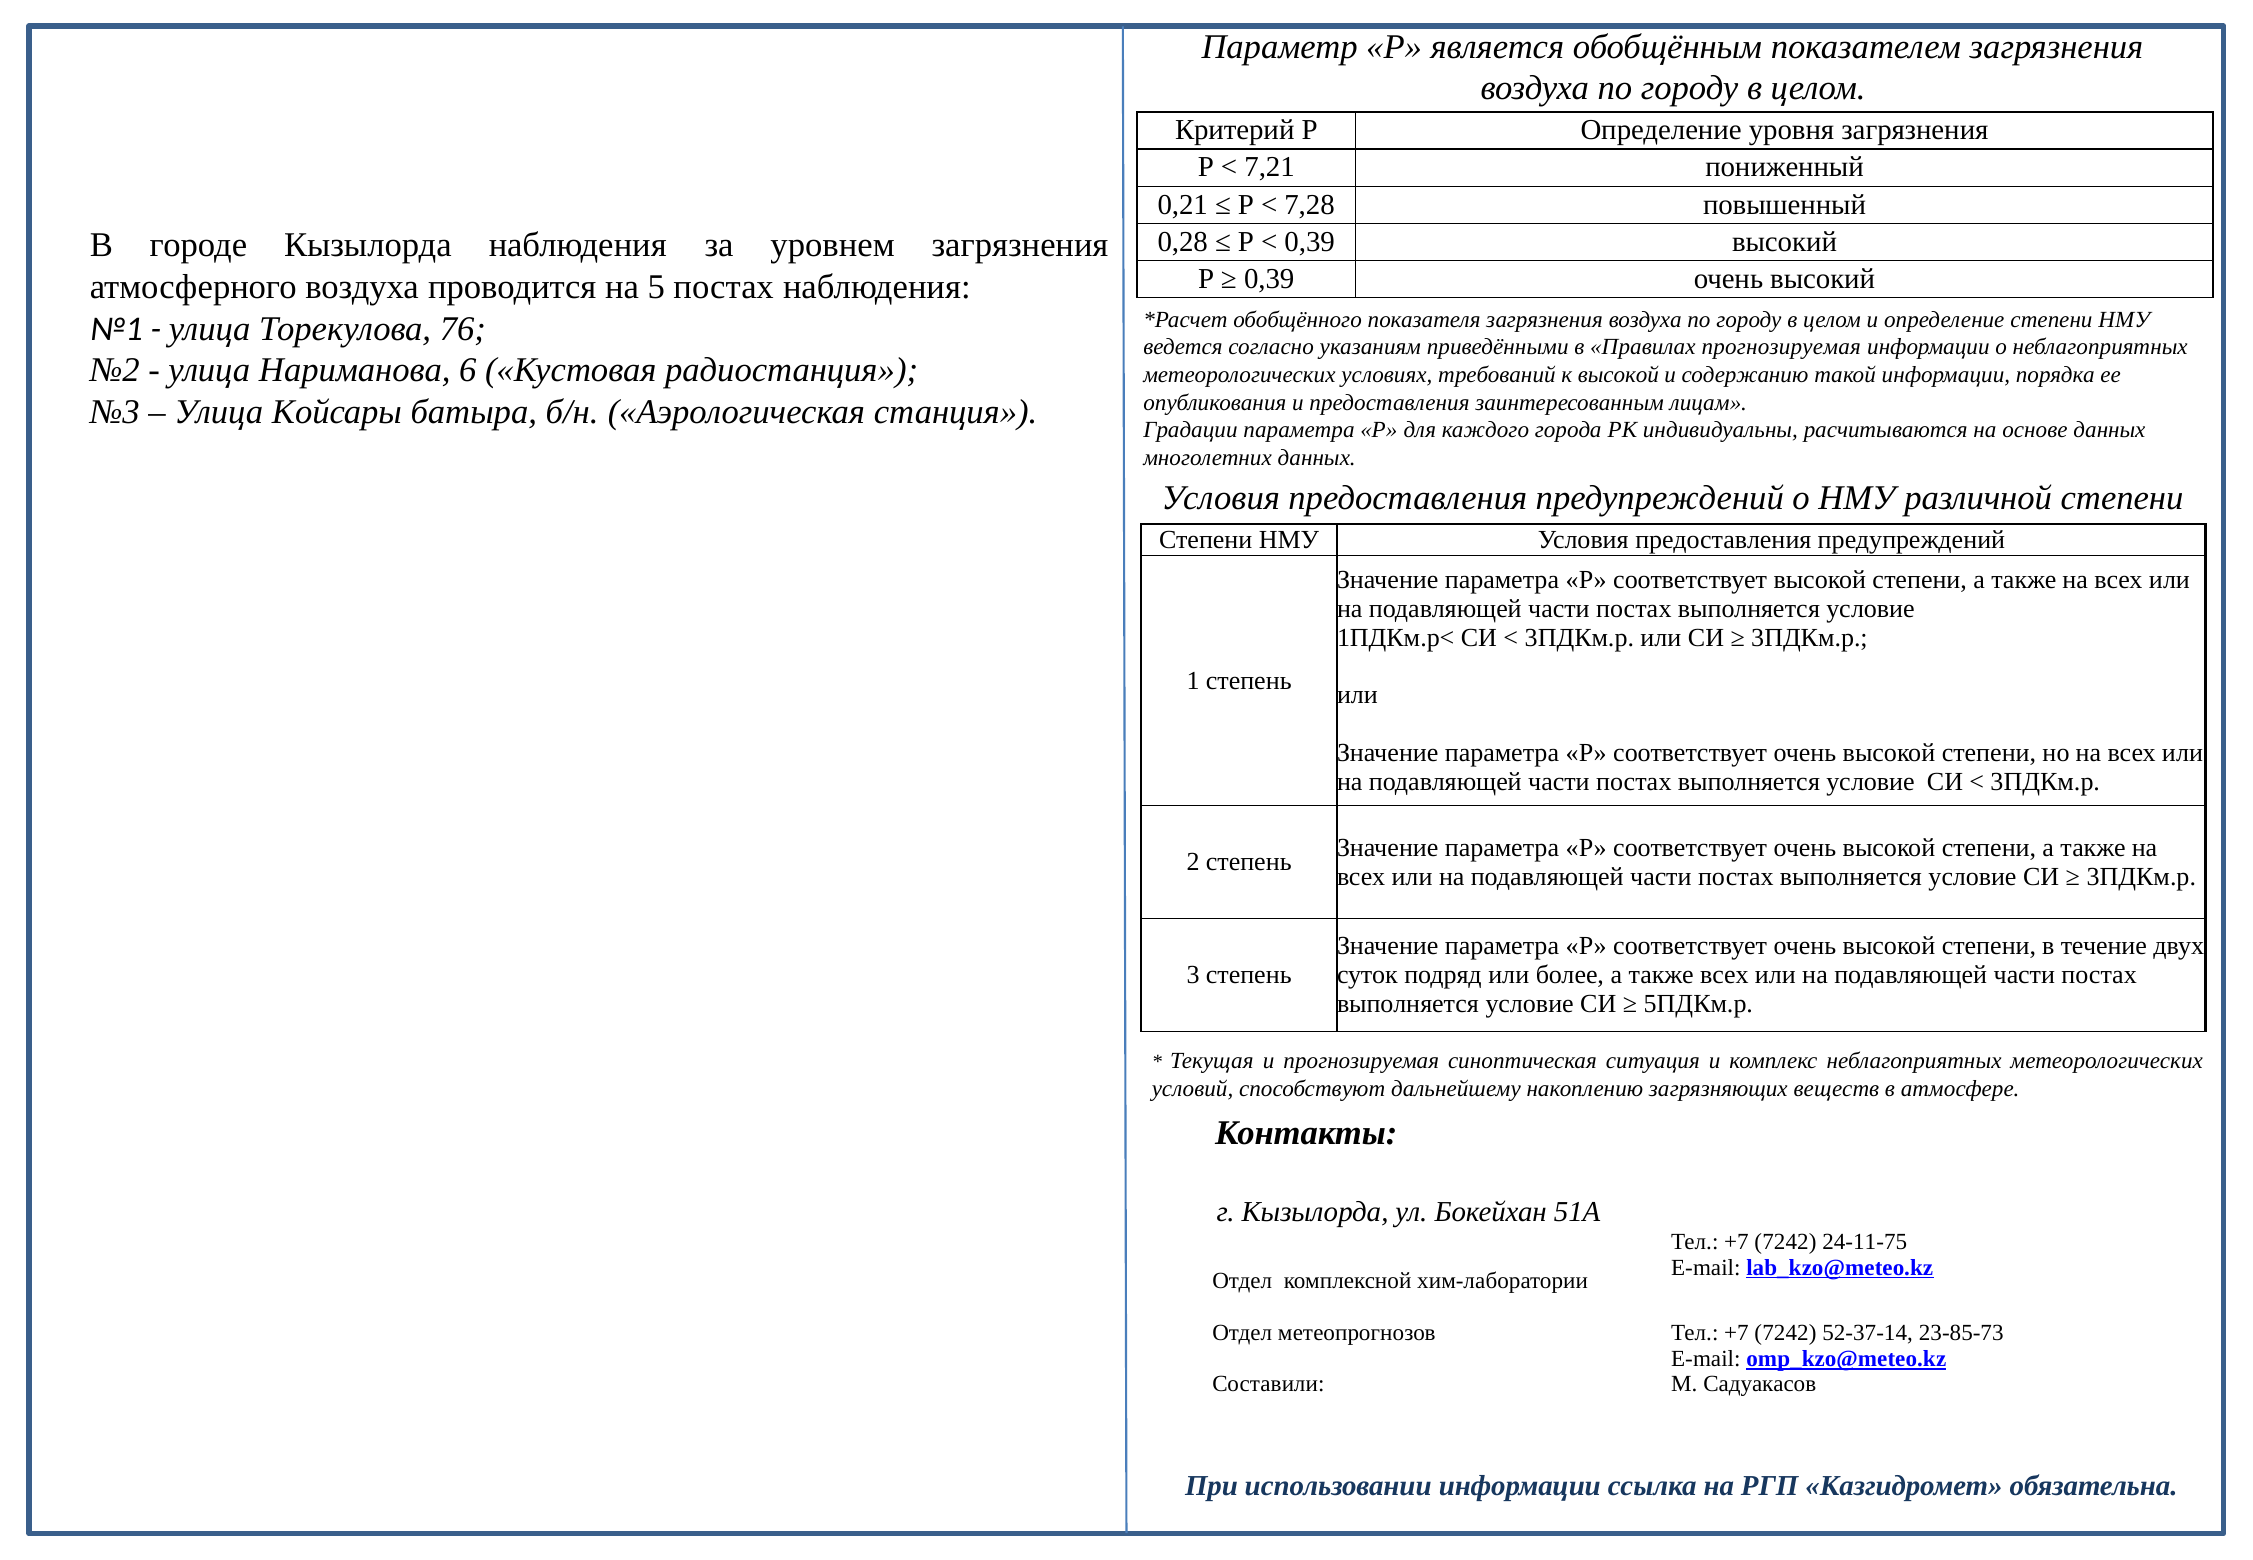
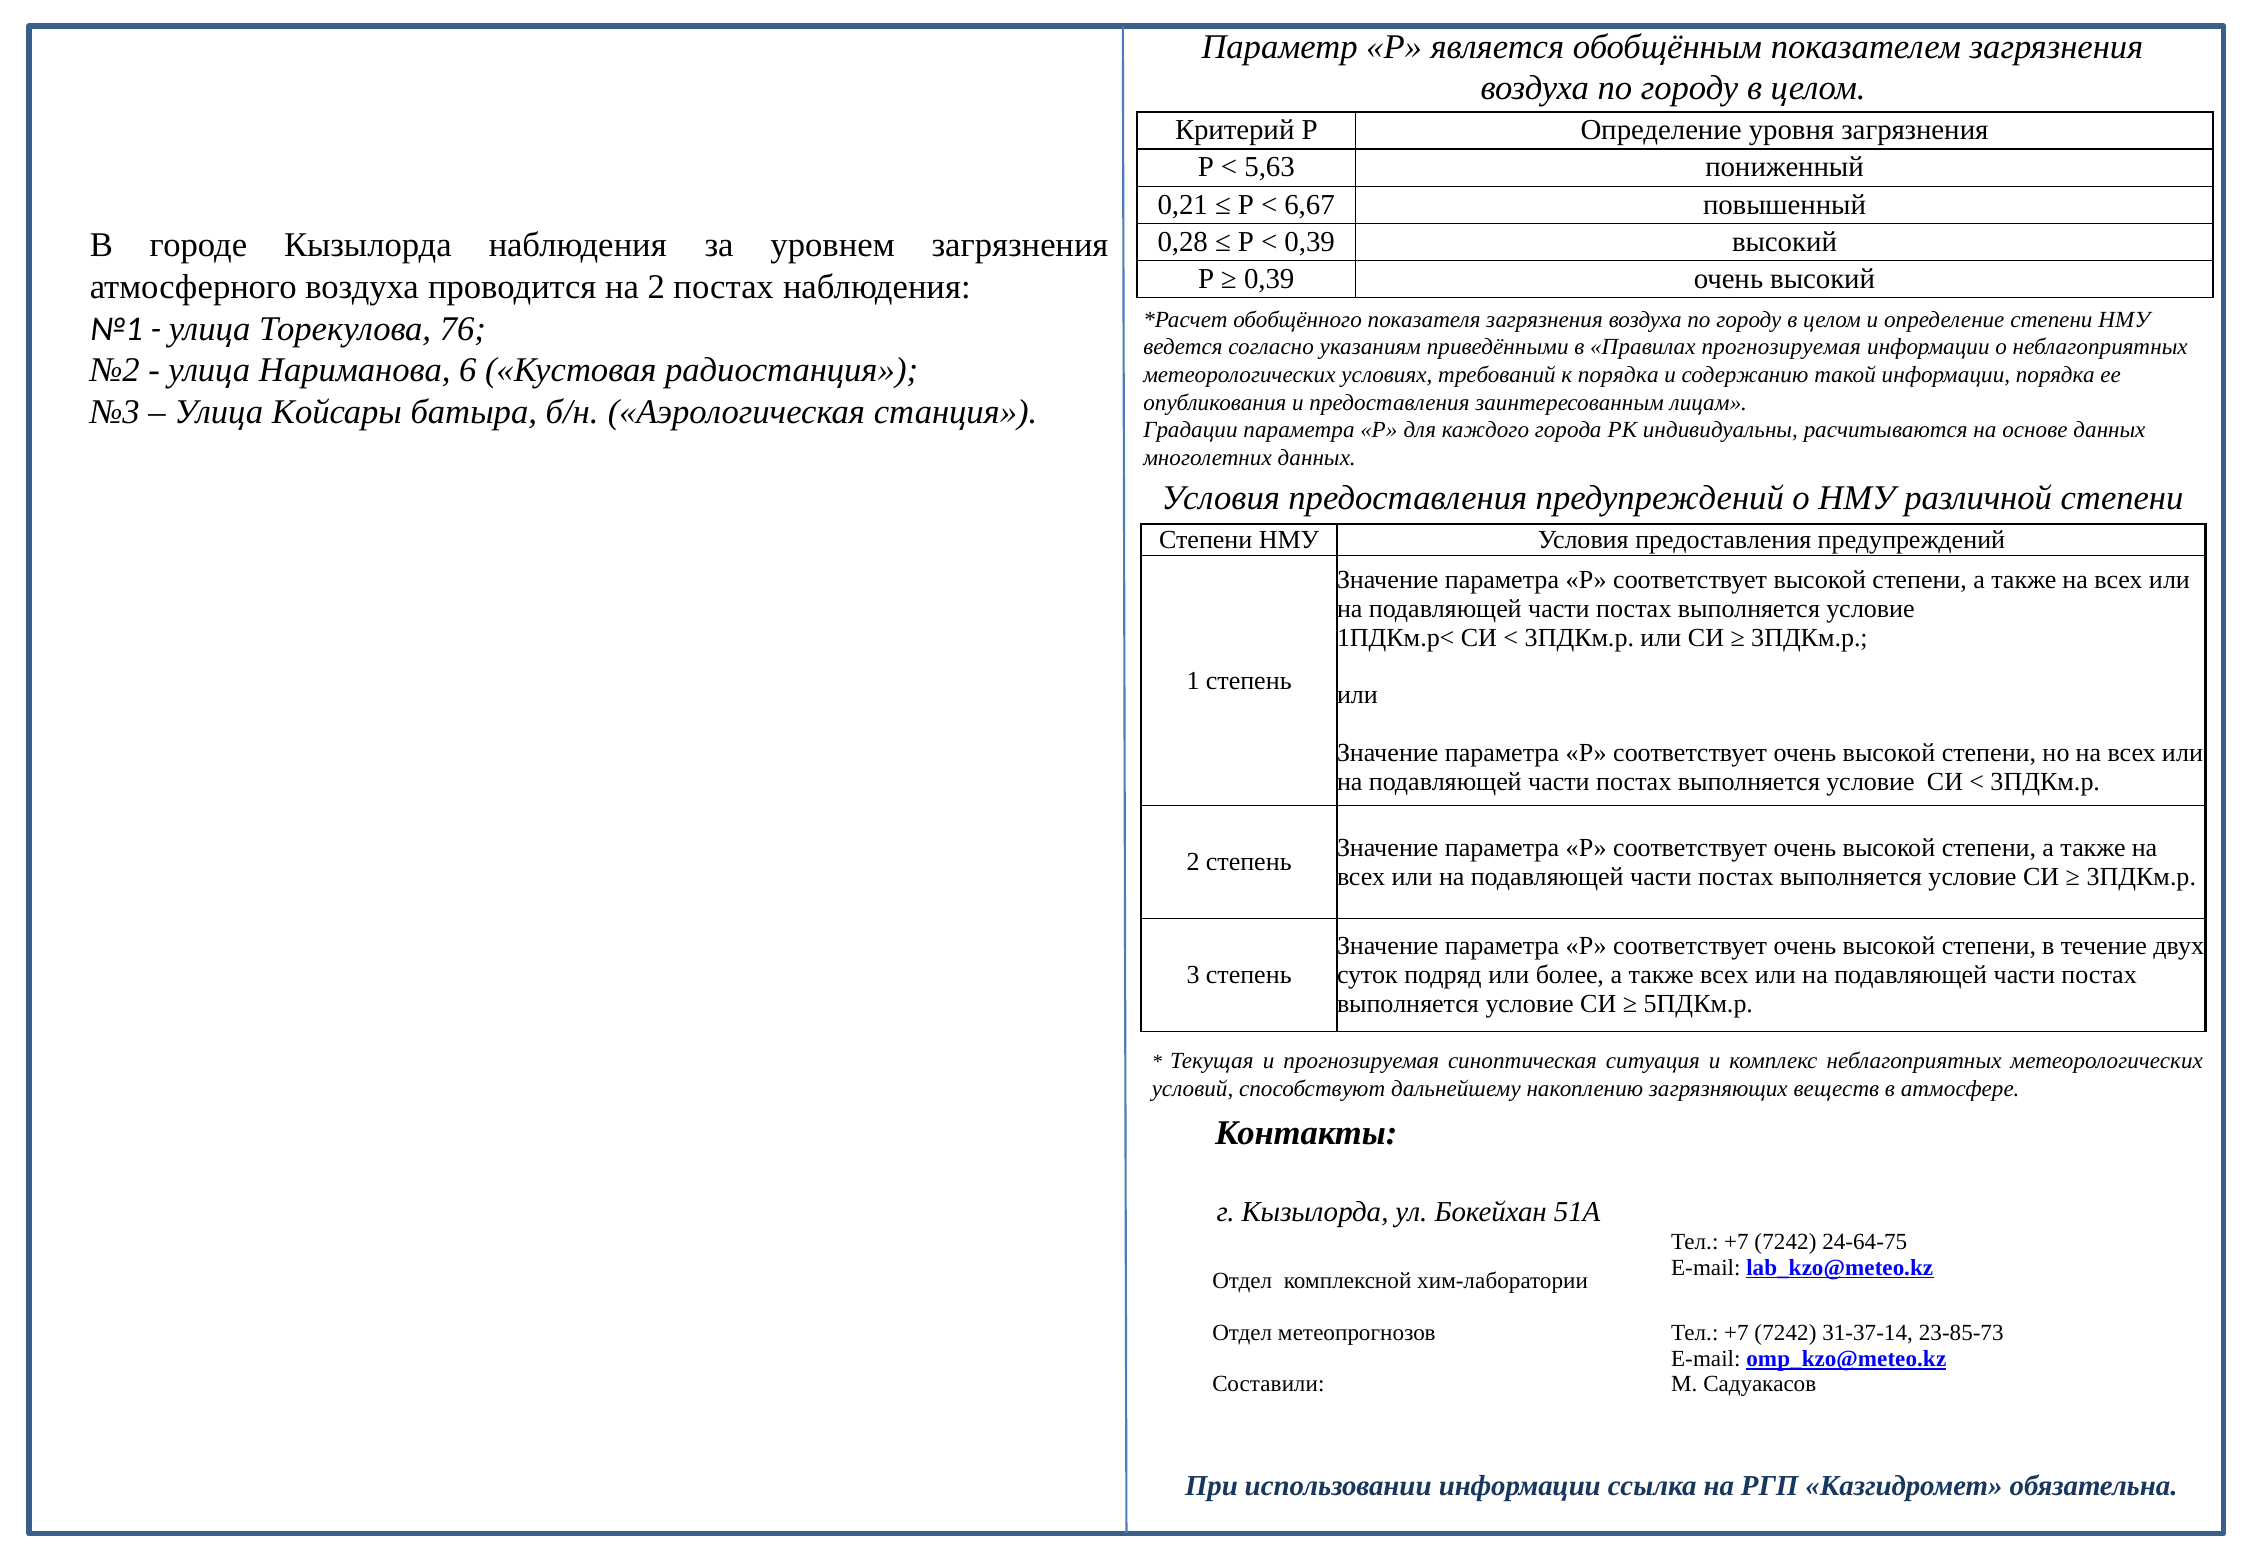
7,21: 7,21 -> 5,63
7,28: 7,28 -> 6,67
на 5: 5 -> 2
к высокой: высокой -> порядка
24-11-75: 24-11-75 -> 24-64-75
52-37-14: 52-37-14 -> 31-37-14
